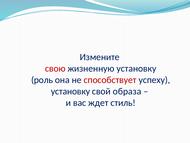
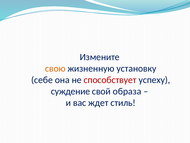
свою colour: red -> orange
роль: роль -> себе
установку at (70, 91): установку -> суждение
